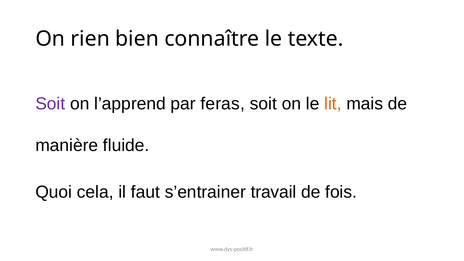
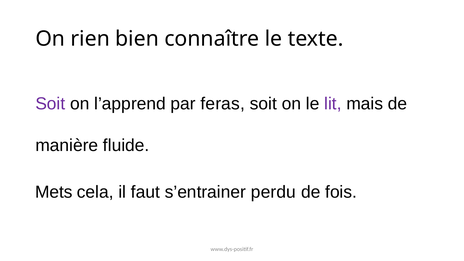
lit colour: orange -> purple
Quoi: Quoi -> Mets
travail: travail -> perdu
